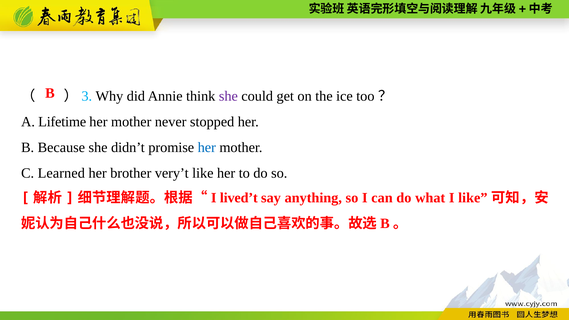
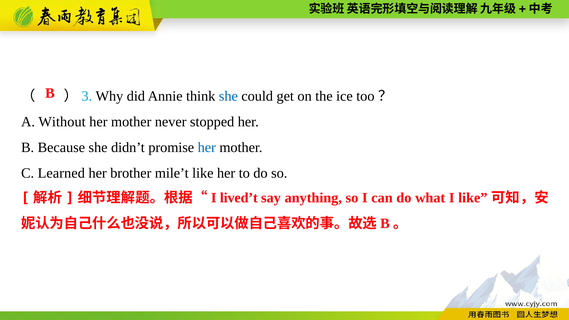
she at (228, 96) colour: purple -> blue
Lifetime: Lifetime -> Without
very’t: very’t -> mile’t
